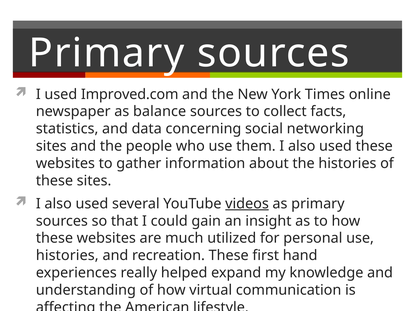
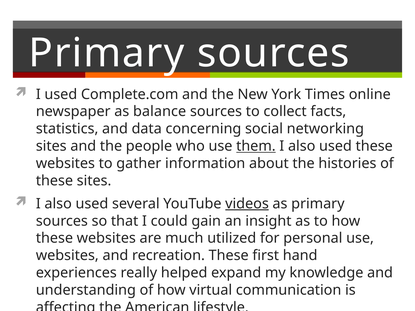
Improved.com: Improved.com -> Complete.com
them underline: none -> present
histories at (67, 256): histories -> websites
